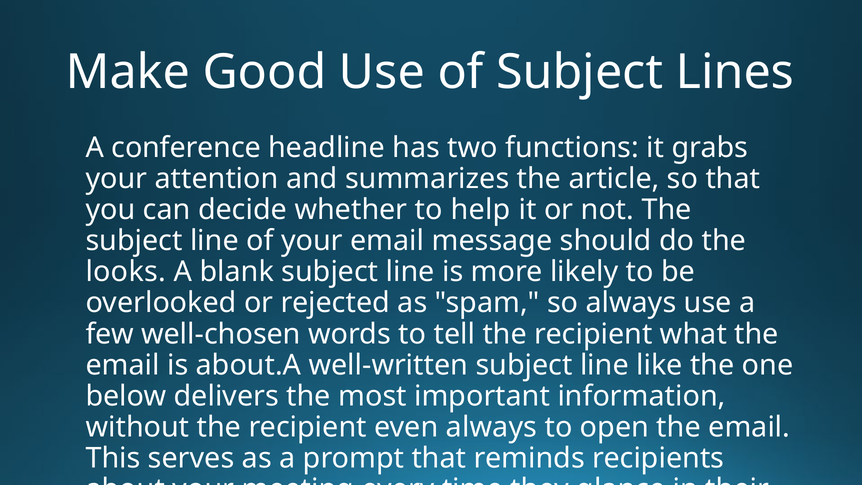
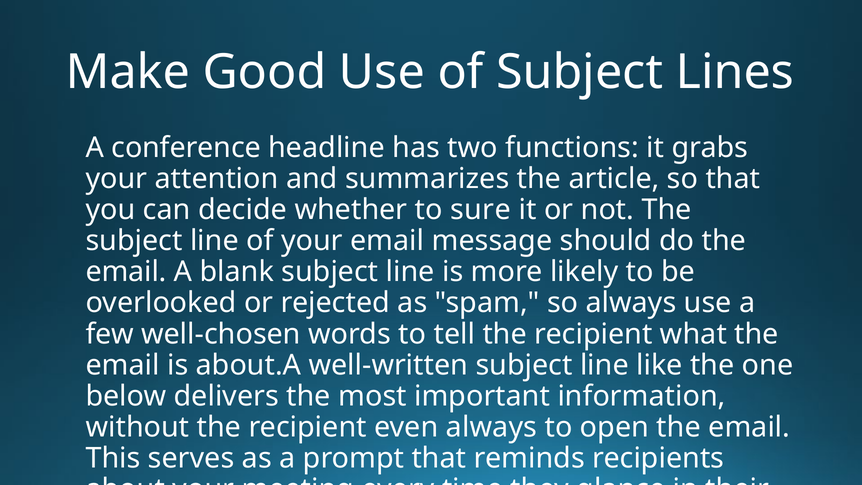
help: help -> sure
looks at (126, 272): looks -> email
